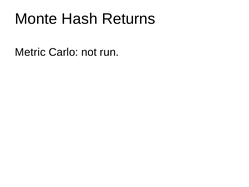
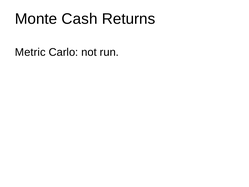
Hash: Hash -> Cash
